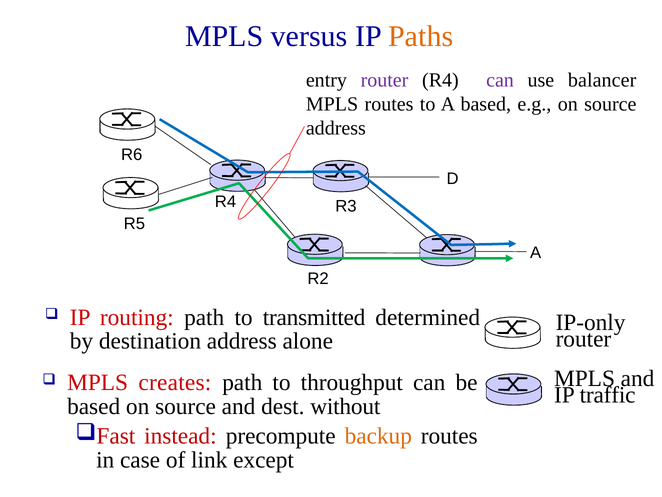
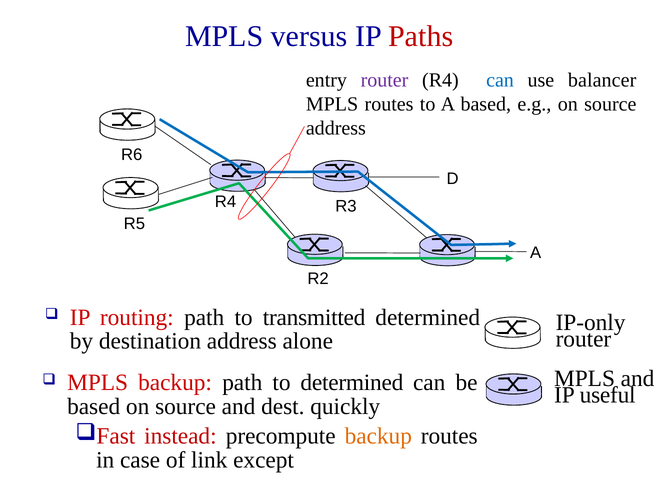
Paths colour: orange -> red
can at (500, 80) colour: purple -> blue
MPLS creates: creates -> backup
to throughput: throughput -> determined
traffic: traffic -> useful
without: without -> quickly
